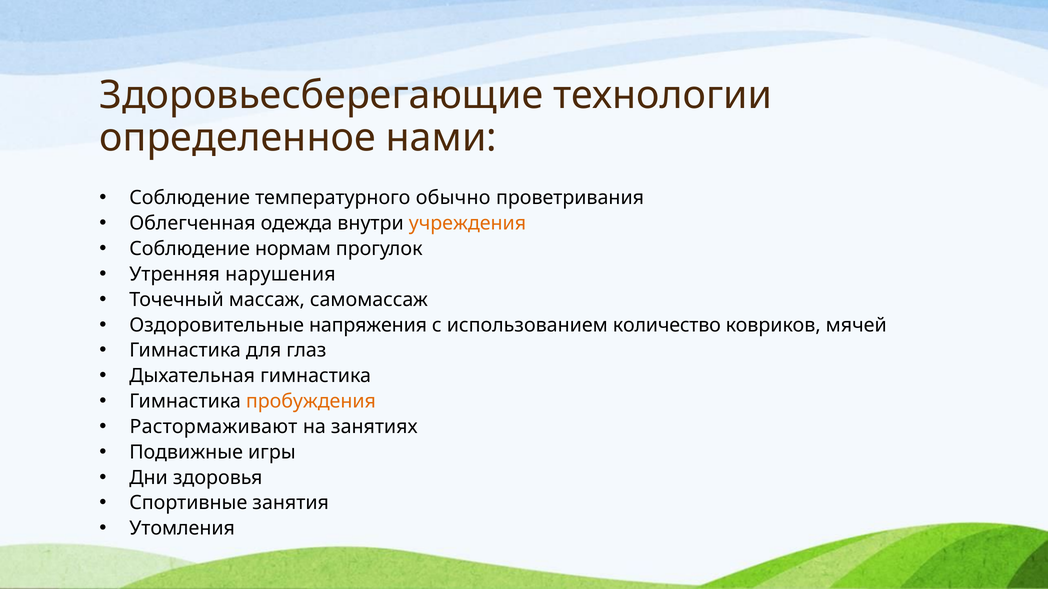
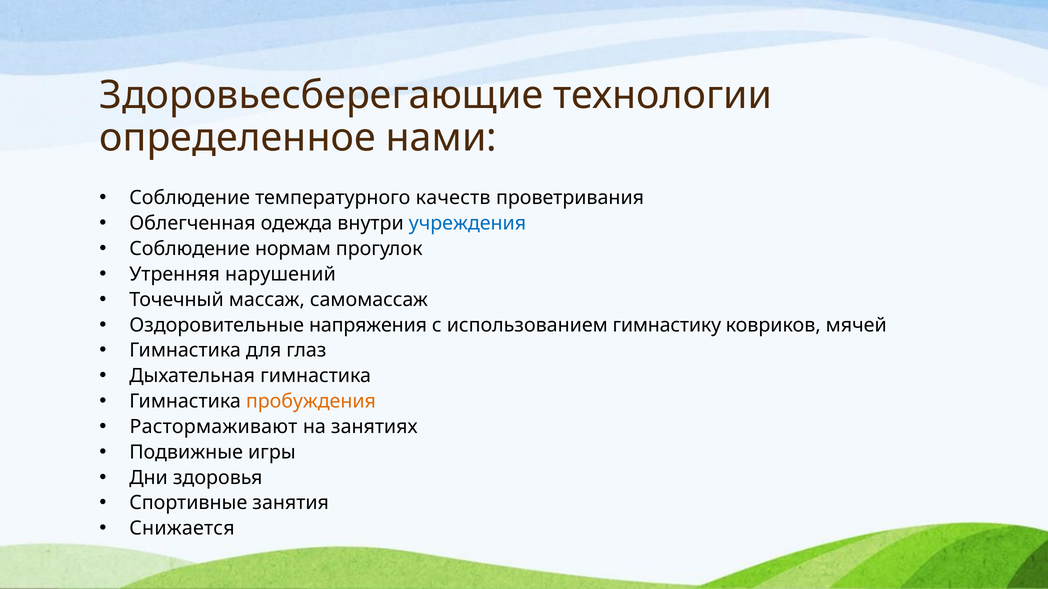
обычно: обычно -> качеств
учреждения colour: orange -> blue
нарушения: нарушения -> нарушений
количество: количество -> гимнастику
Утомления: Утомления -> Снижается
